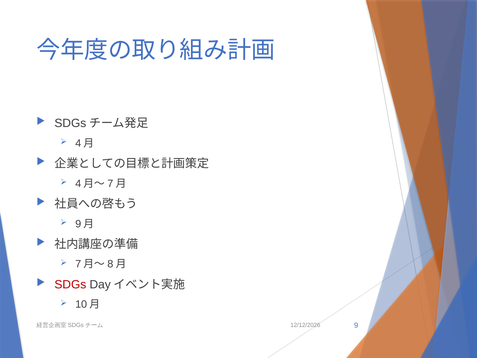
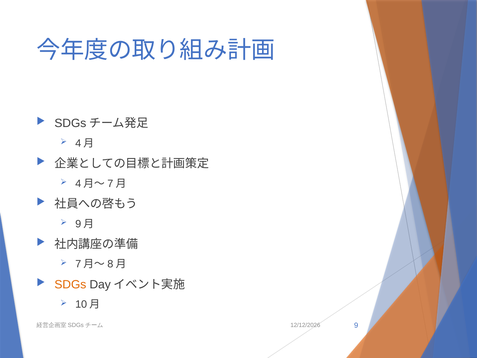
SDGs colour: red -> orange
